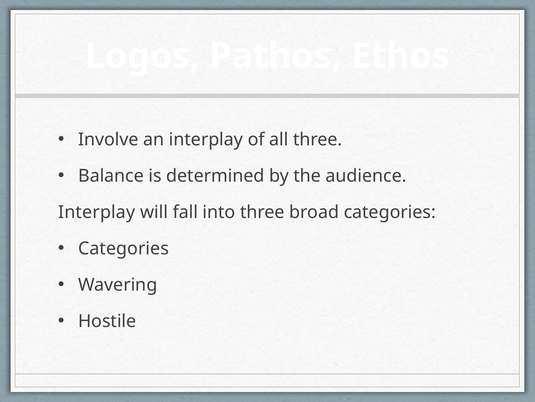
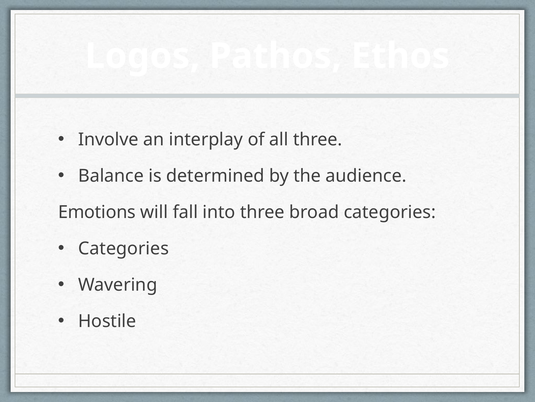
Interplay at (97, 212): Interplay -> Emotions
